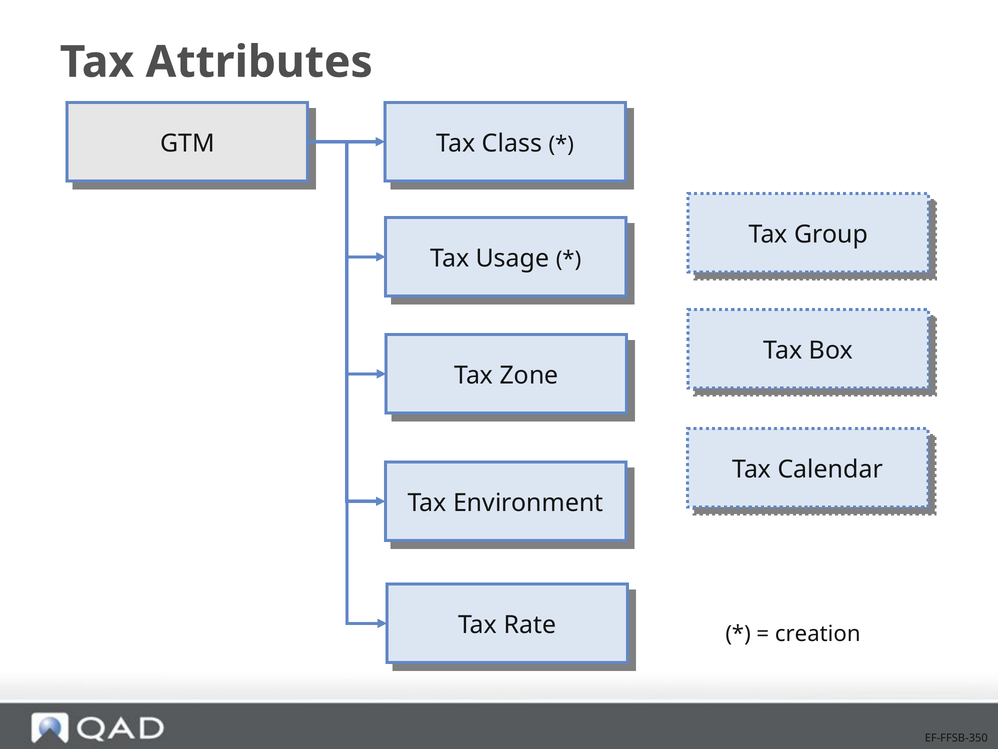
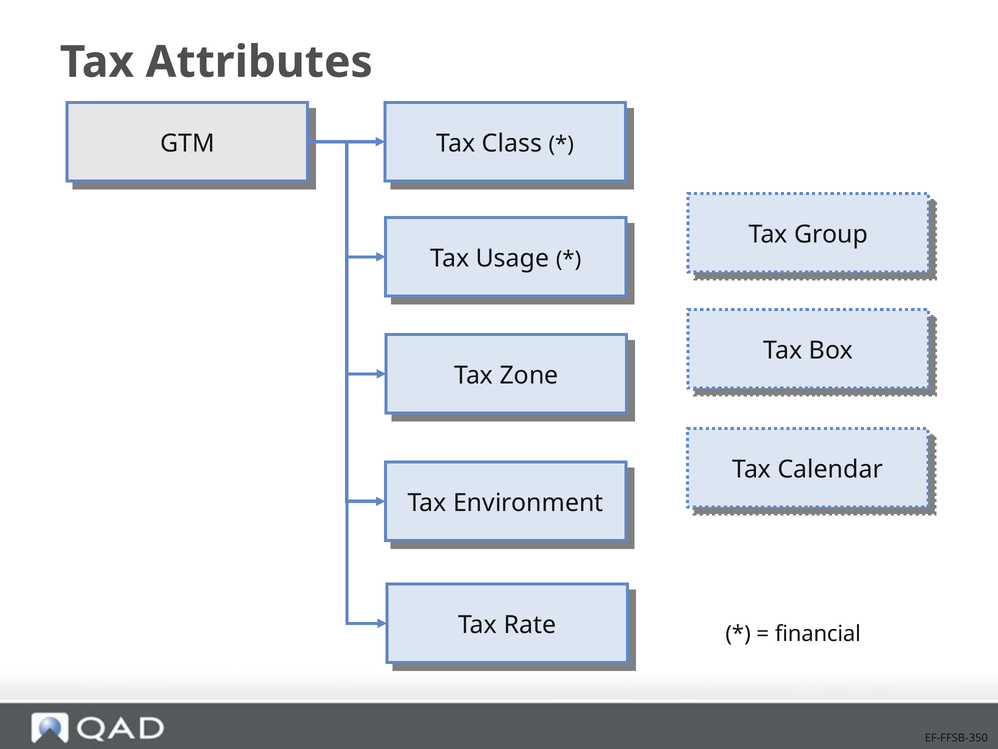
creation: creation -> financial
